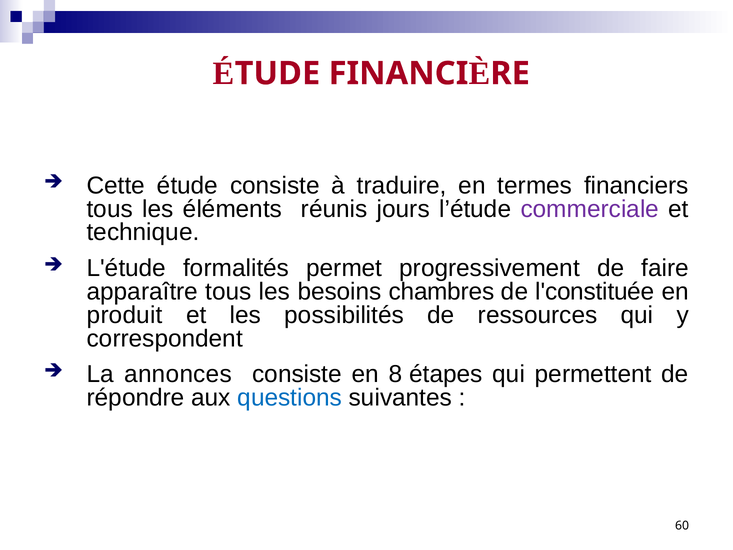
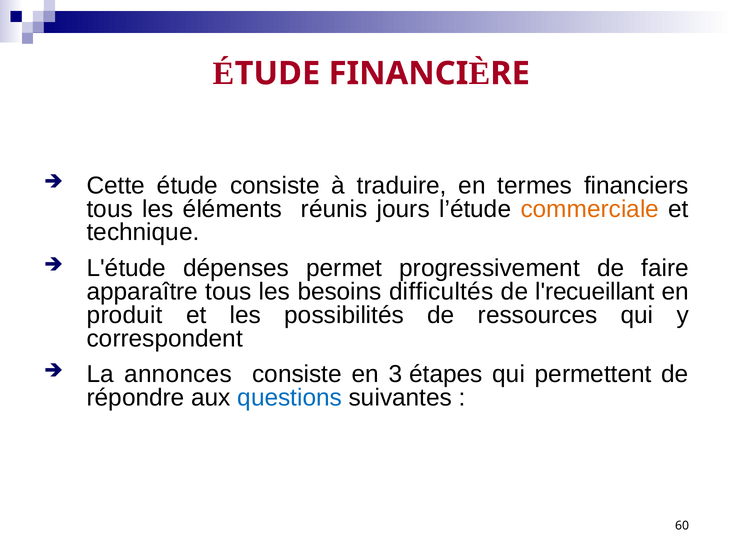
commerciale colour: purple -> orange
formalités: formalités -> dépenses
chambres: chambres -> difficultés
l'constituée: l'constituée -> l'recueillant
8: 8 -> 3
